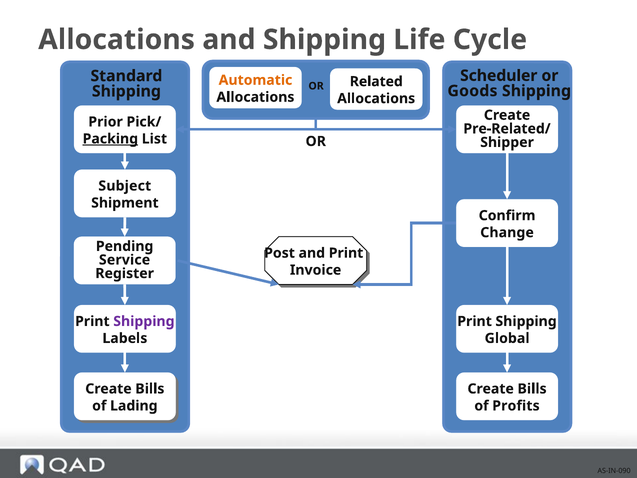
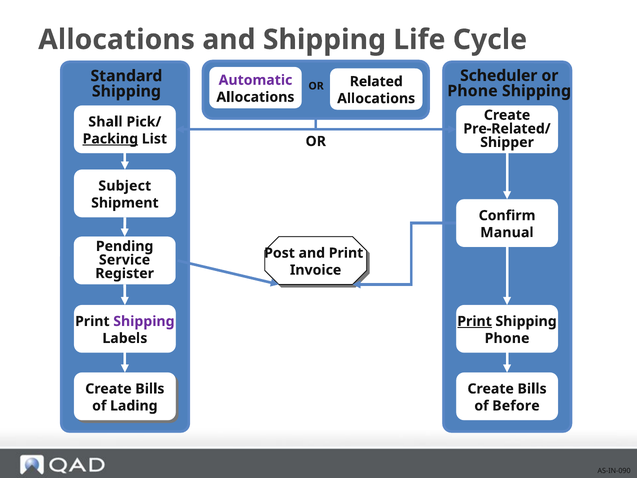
Automatic colour: orange -> purple
Goods at (472, 91): Goods -> Phone
Prior: Prior -> Shall
Change: Change -> Manual
Print at (475, 321) underline: none -> present
Global at (507, 338): Global -> Phone
Profits: Profits -> Before
